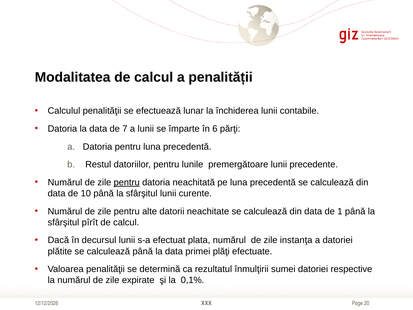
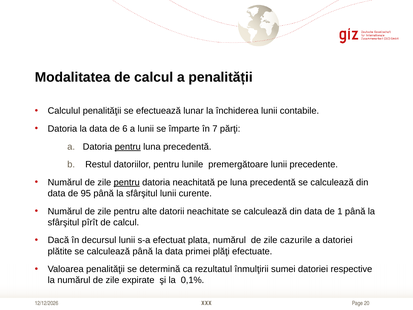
7: 7 -> 6
6: 6 -> 7
pentru at (128, 147) underline: none -> present
10: 10 -> 95
instanţa: instanţa -> cazurile
